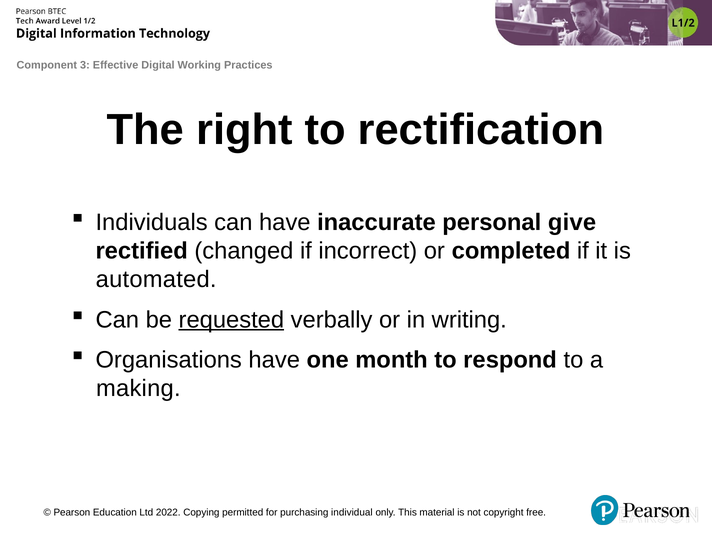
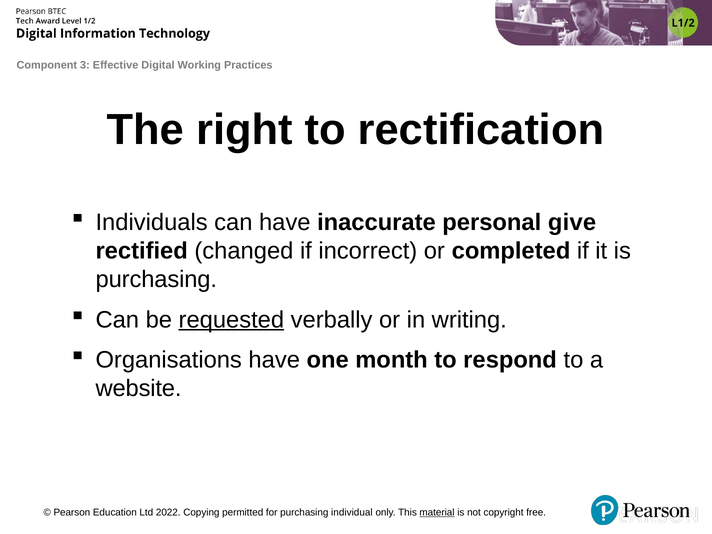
automated at (156, 279): automated -> purchasing
making: making -> website
material underline: none -> present
